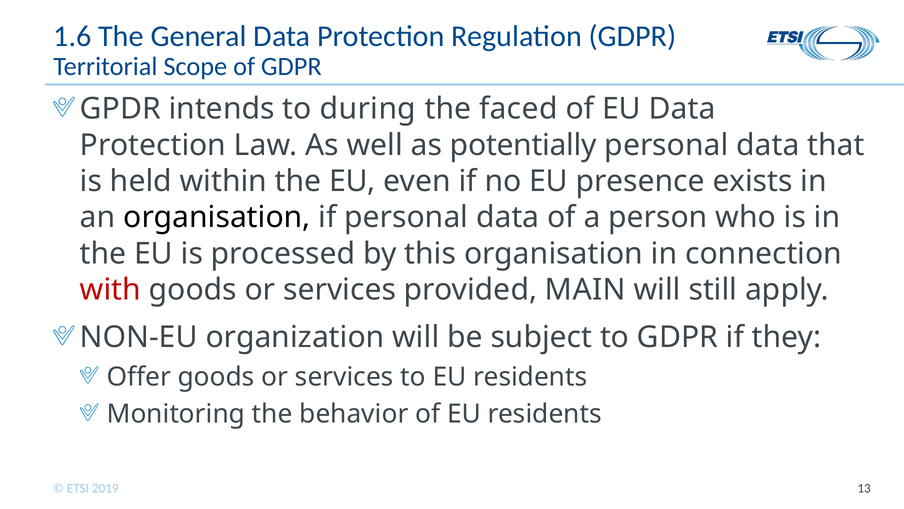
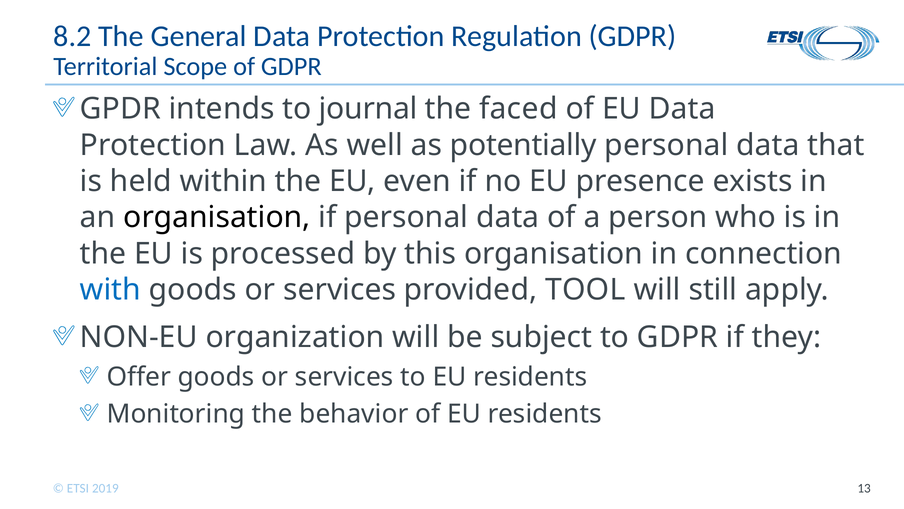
1.6: 1.6 -> 8.2
during: during -> journal
with colour: red -> blue
MAIN: MAIN -> TOOL
